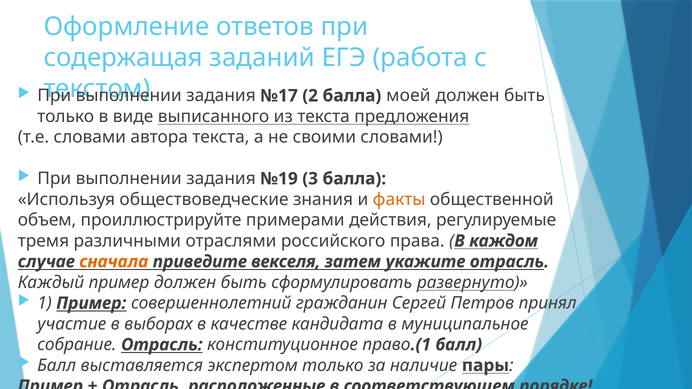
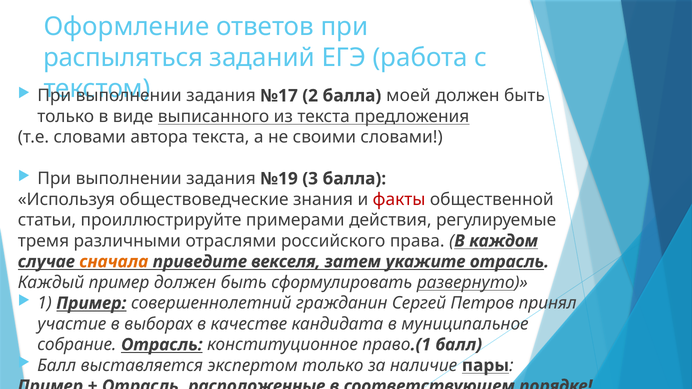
содержащая: содержащая -> распыляться
факты colour: orange -> red
объем: объем -> статьи
